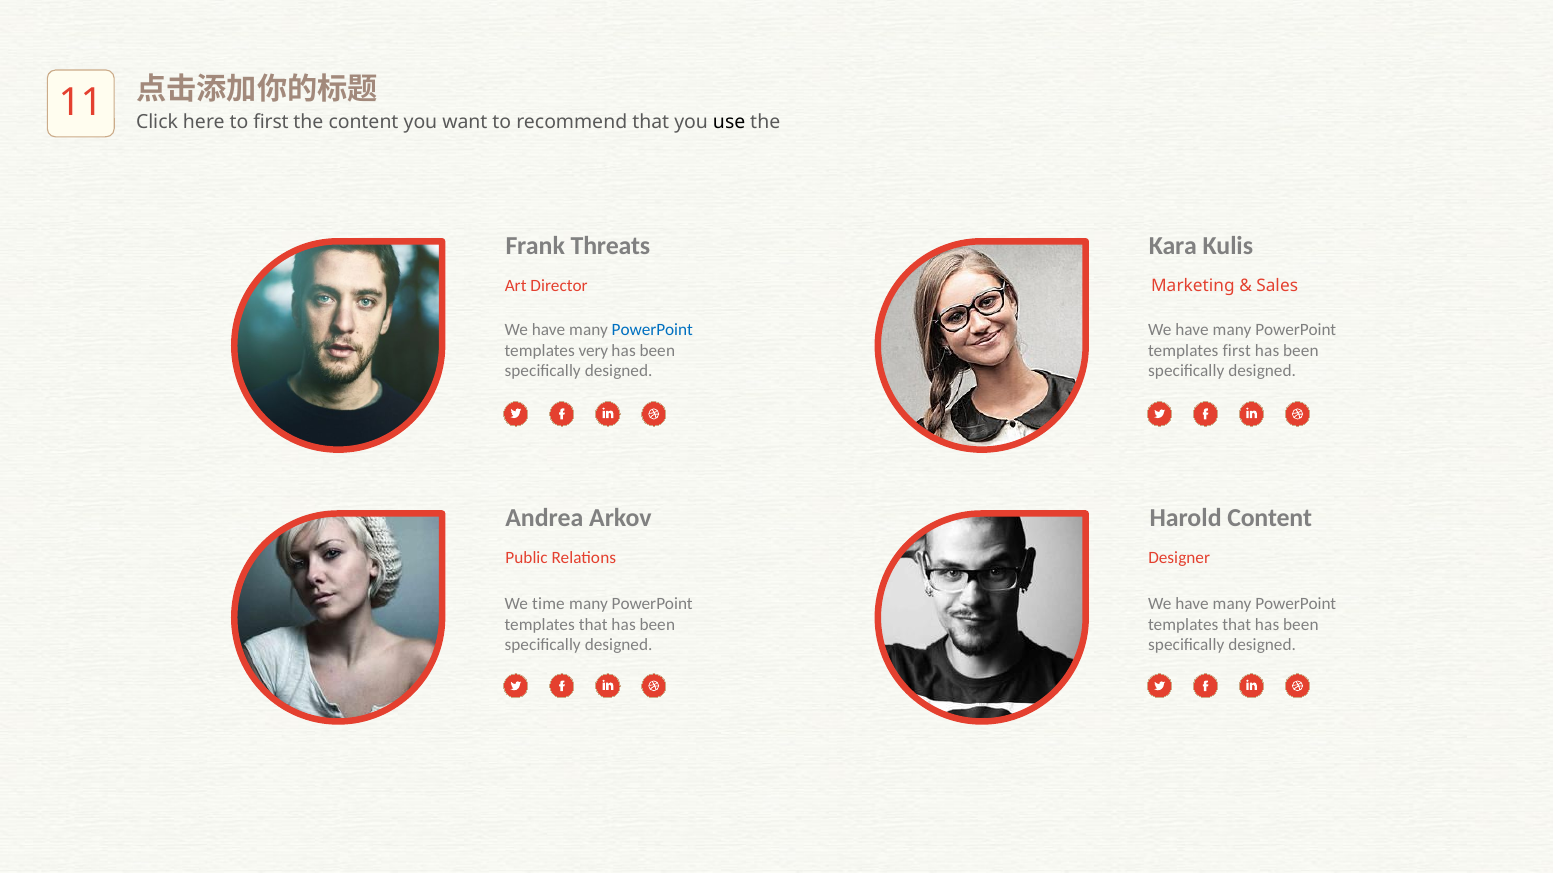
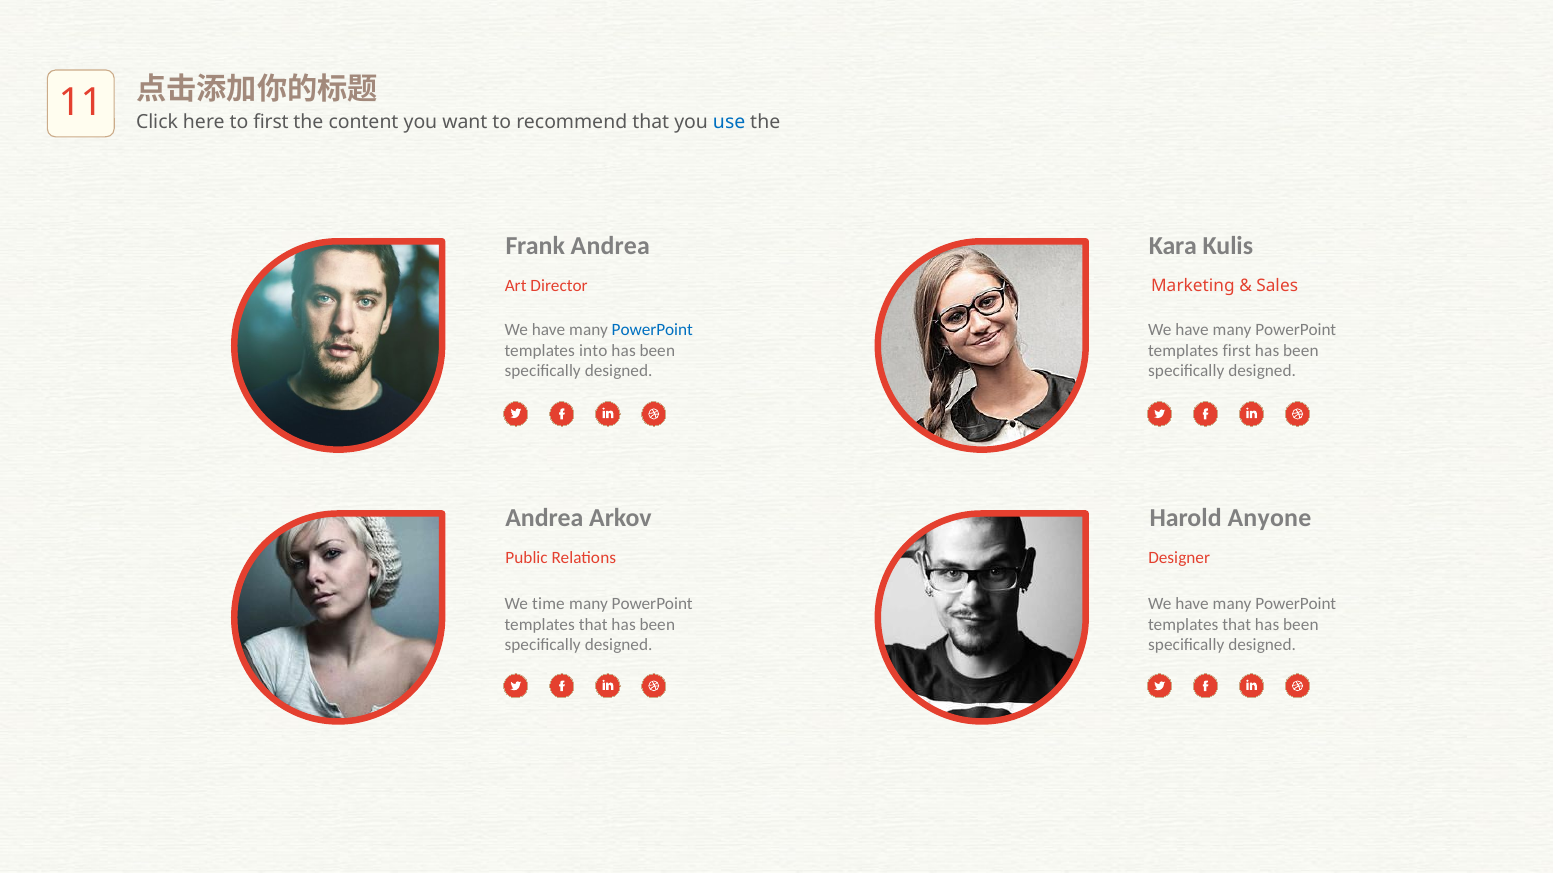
use colour: black -> blue
Frank Threats: Threats -> Andrea
very: very -> into
Harold Content: Content -> Anyone
